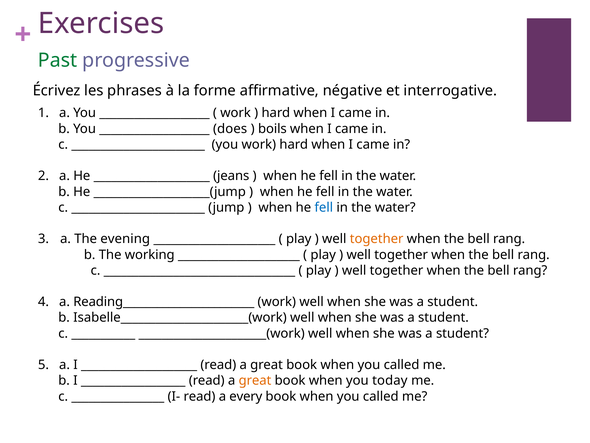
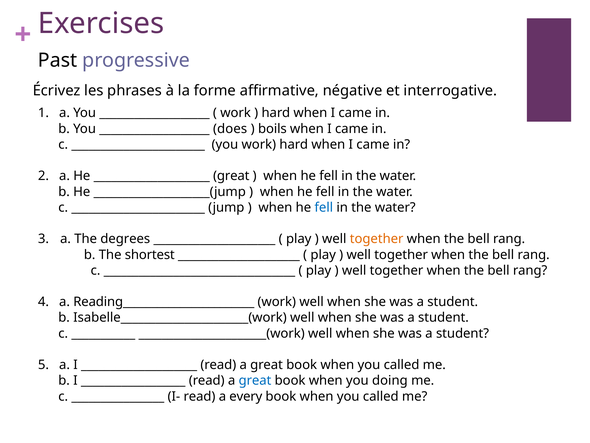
Past colour: green -> black
jeans at (231, 176): jeans -> great
evening: evening -> degrees
working: working -> shortest
great at (255, 380) colour: orange -> blue
today: today -> doing
